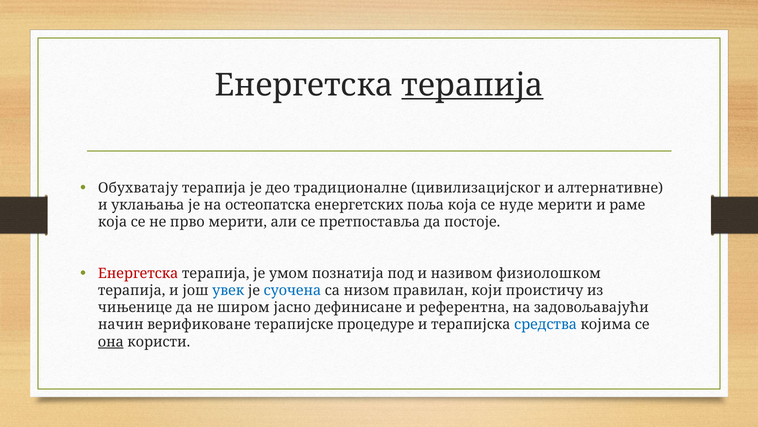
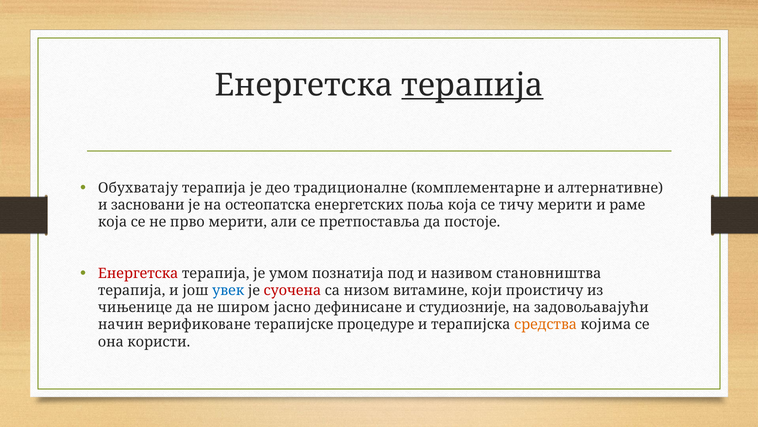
цивилизацијског: цивилизацијског -> комплементарне
уклањања: уклањања -> засновани
нуде: нуде -> тичу
физиолошком: физиолошком -> становништва
суочена colour: blue -> red
правилан: правилан -> витамине
референтна: референтна -> студиозније
средства colour: blue -> orange
она underline: present -> none
